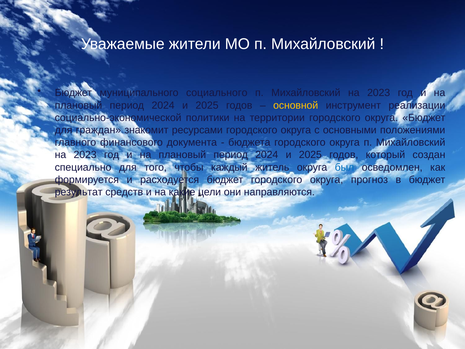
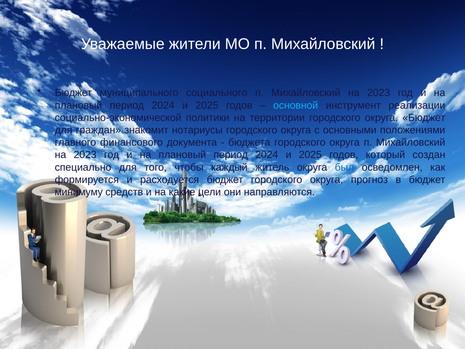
основной colour: yellow -> light blue
ресурсами: ресурсами -> нотариусы
результат: результат -> минимуму
